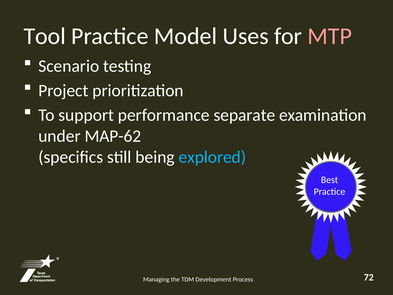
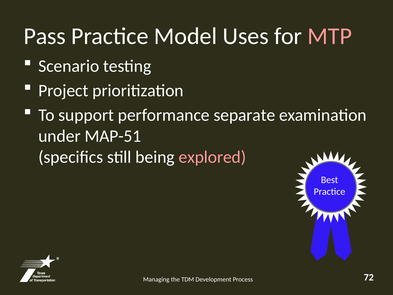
Tool: Tool -> Pass
MAP-62: MAP-62 -> MAP-51
explored colour: light blue -> pink
